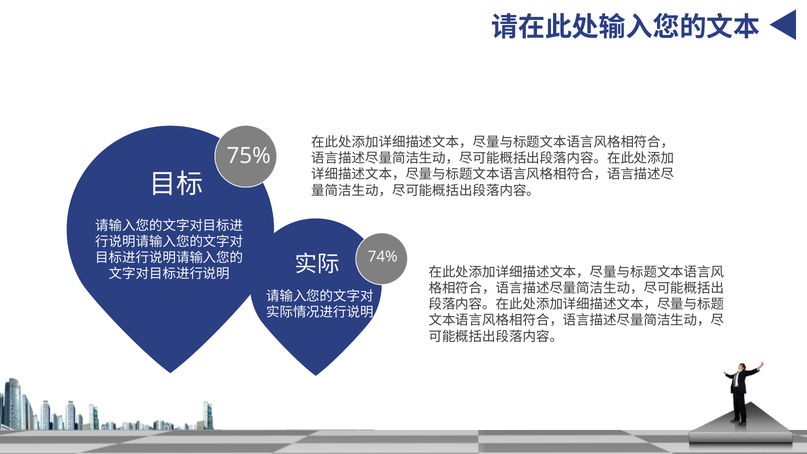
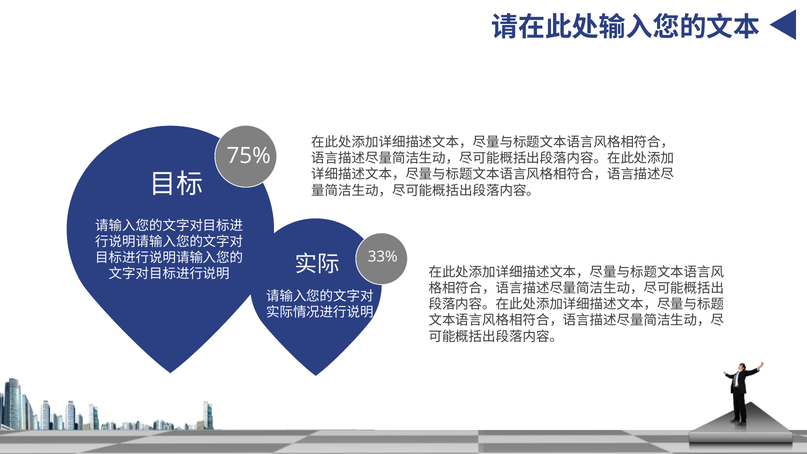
74%: 74% -> 33%
